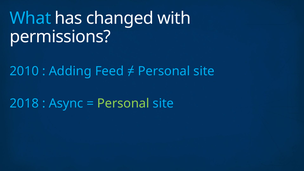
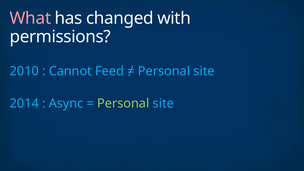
What colour: light blue -> pink
Adding: Adding -> Cannot
2018: 2018 -> 2014
